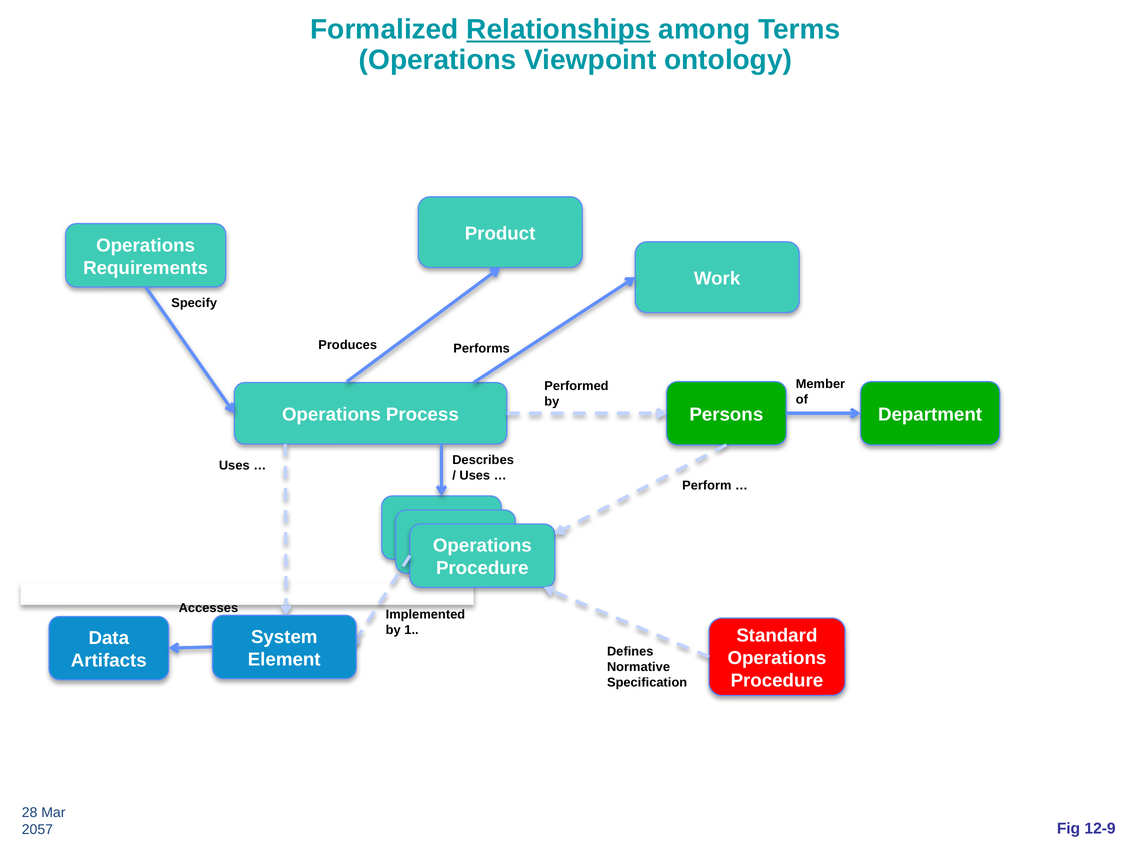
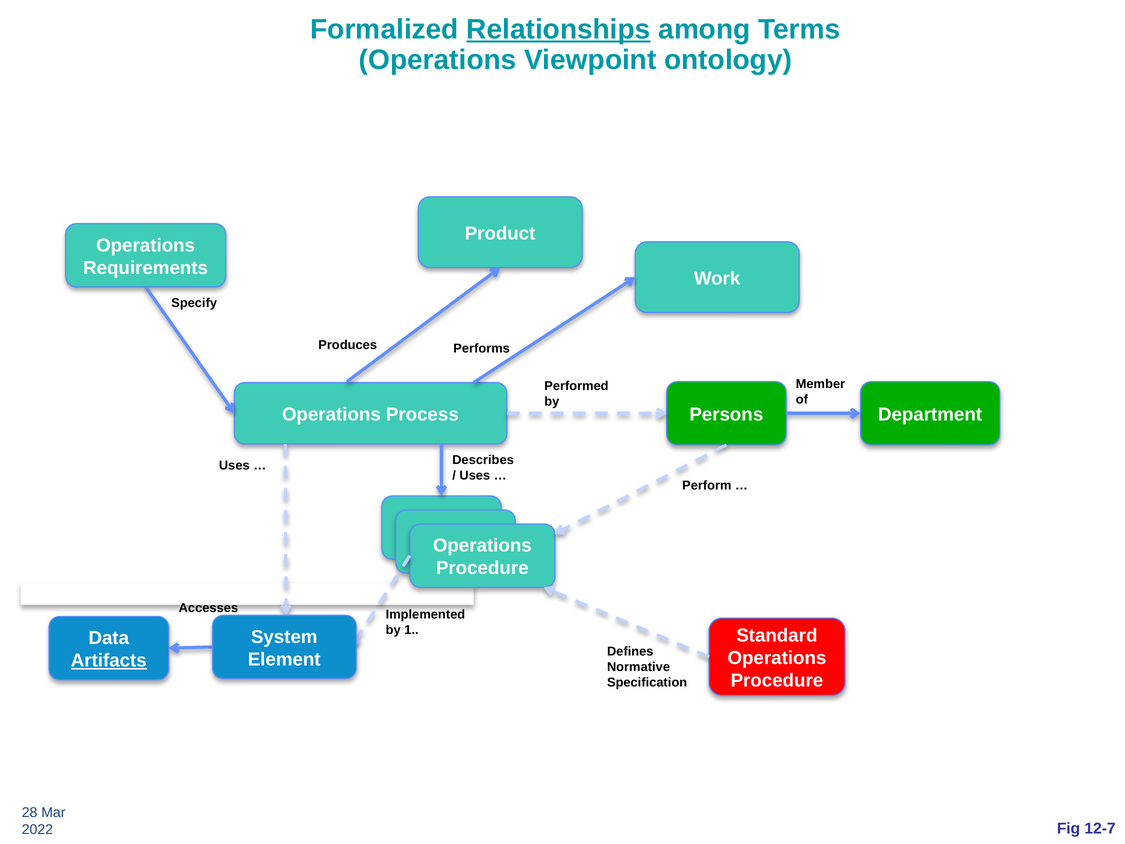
Artifacts underline: none -> present
12-9: 12-9 -> 12-7
2057: 2057 -> 2022
